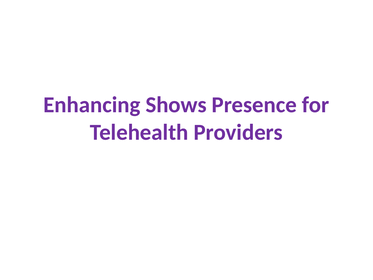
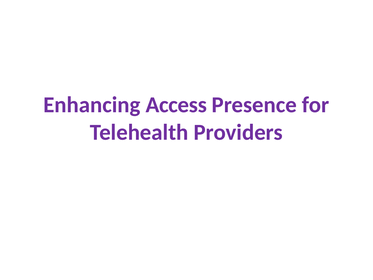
Shows: Shows -> Access
